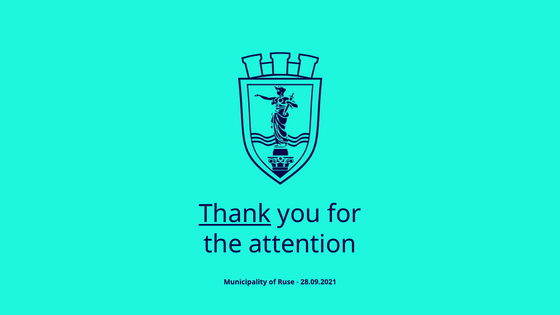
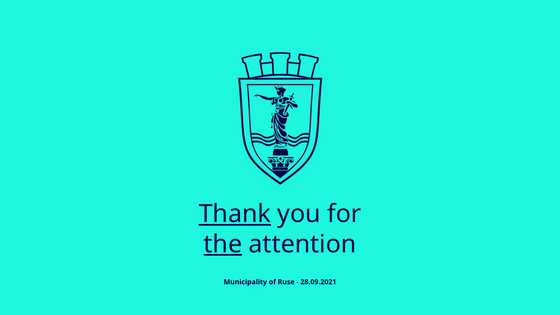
the underline: none -> present
